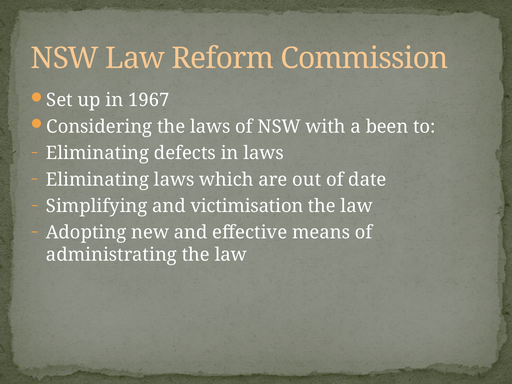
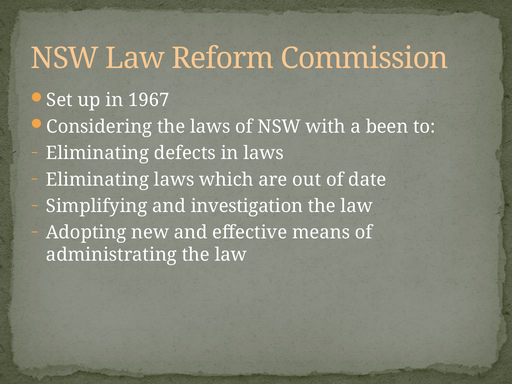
victimisation: victimisation -> investigation
